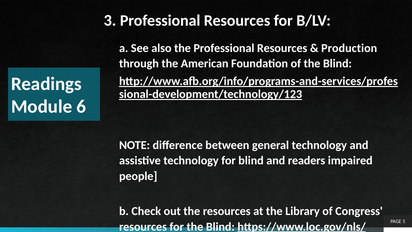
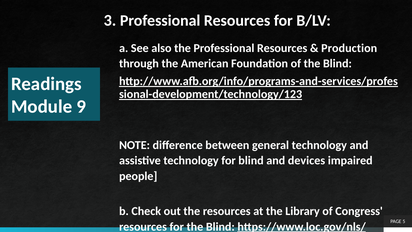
6: 6 -> 9
readers: readers -> devices
